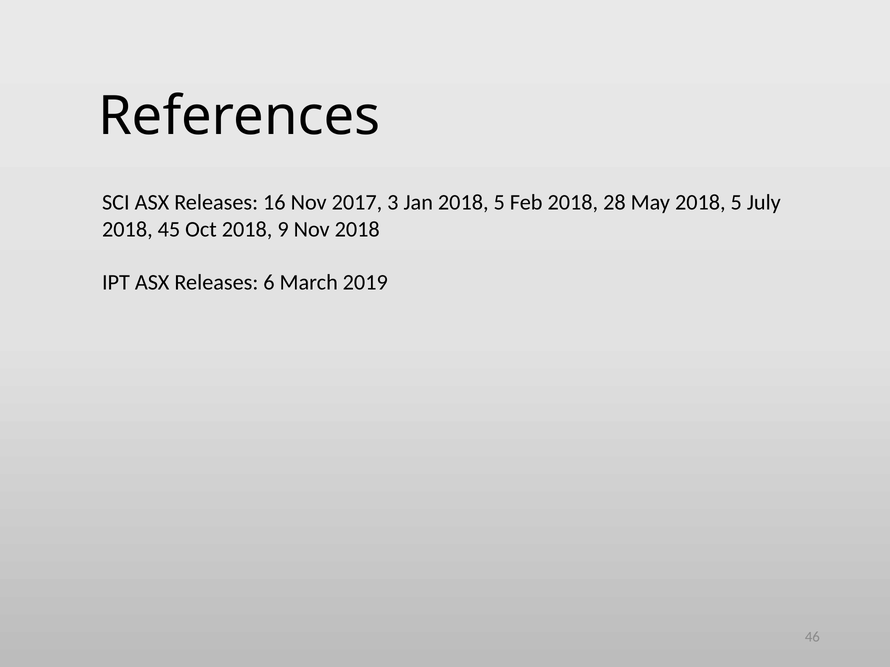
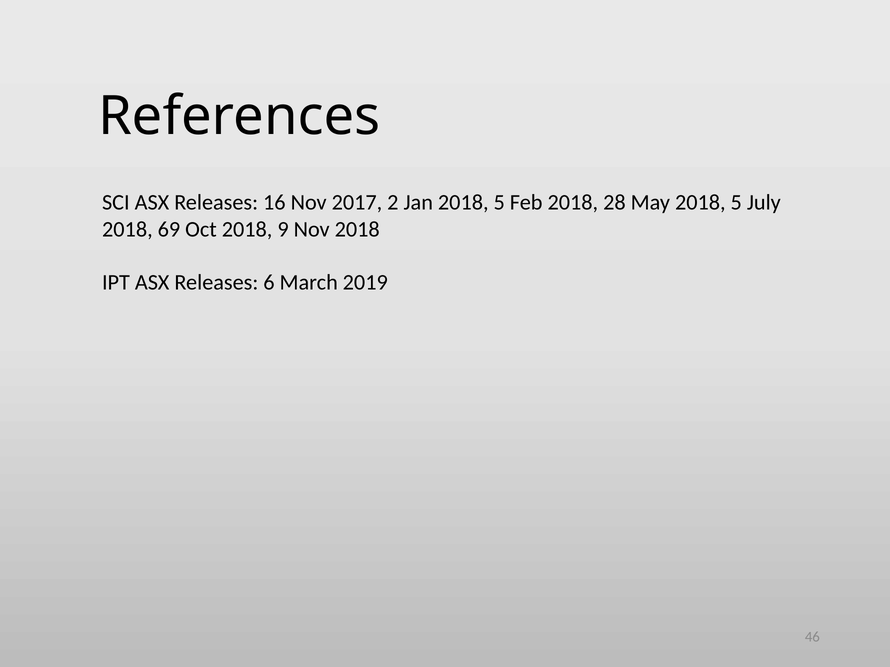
3: 3 -> 2
45: 45 -> 69
